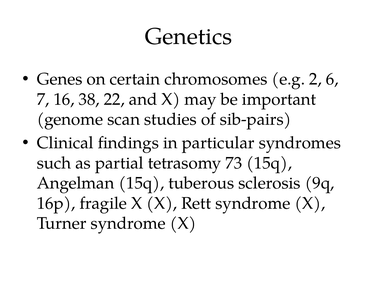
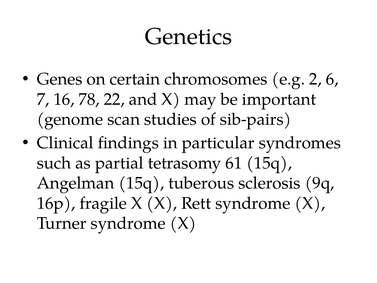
38: 38 -> 78
73: 73 -> 61
